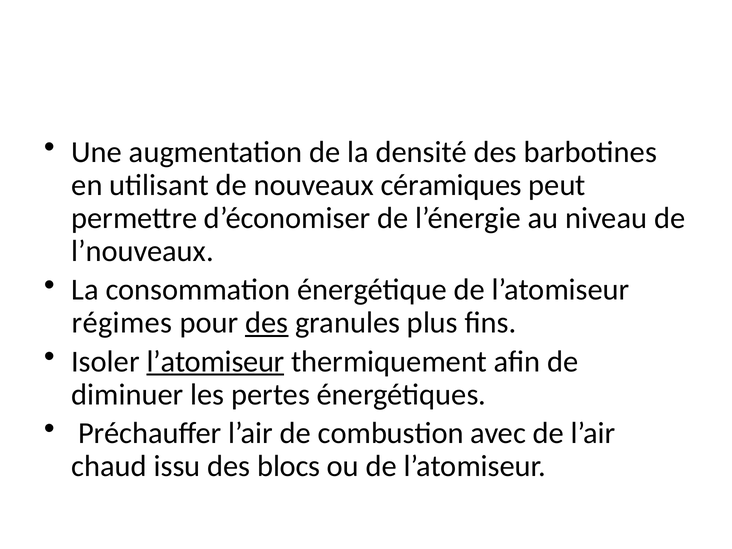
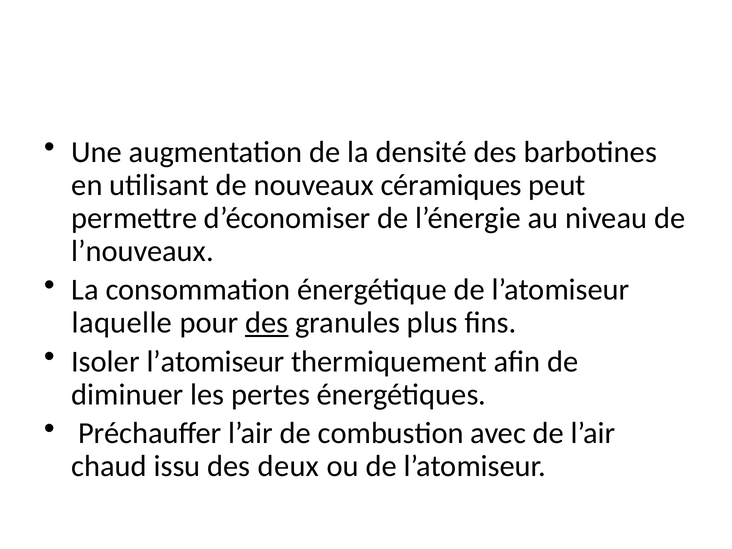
régimes: régimes -> laquelle
l’atomiseur at (216, 362) underline: present -> none
blocs: blocs -> deux
